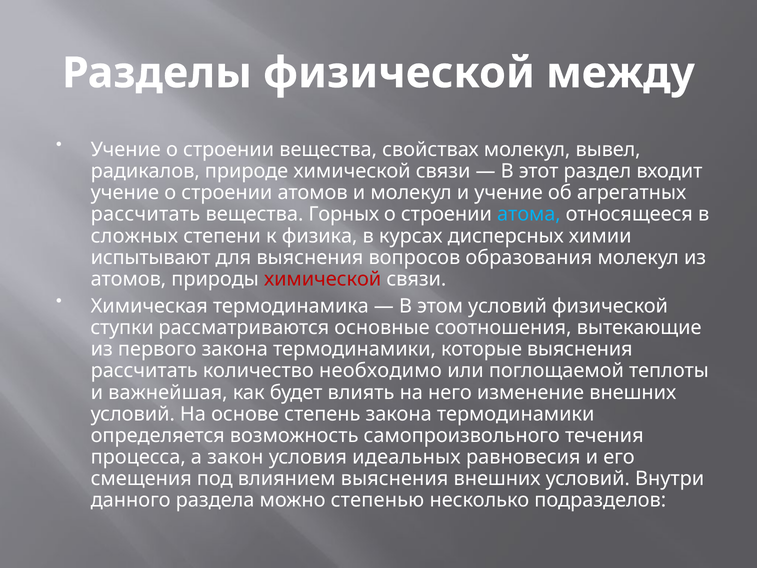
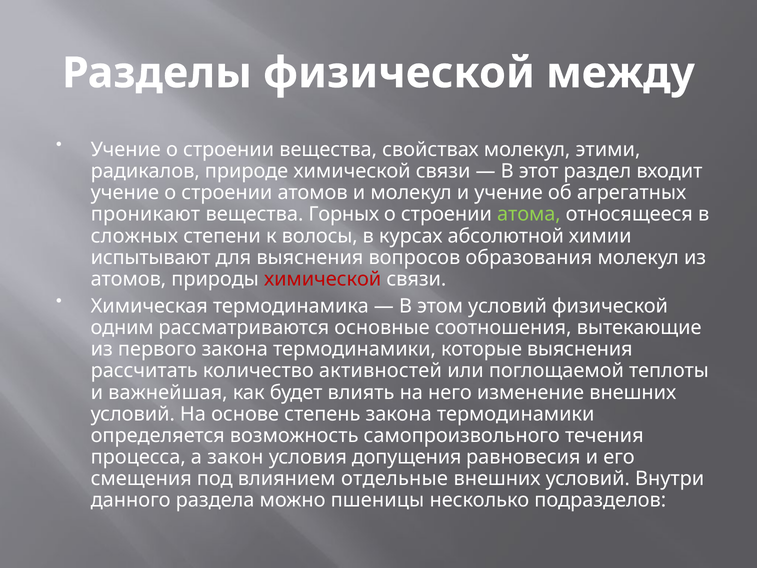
вывел: вывел -> этими
рассчитать at (145, 214): рассчитать -> проникают
атома colour: light blue -> light green
физика: физика -> волосы
дисперсных: дисперсных -> абсолютной
ступки: ступки -> одним
необходимо: необходимо -> активностей
идеальных: идеальных -> допущения
влиянием выяснения: выяснения -> отдельные
степенью: степенью -> пшеницы
